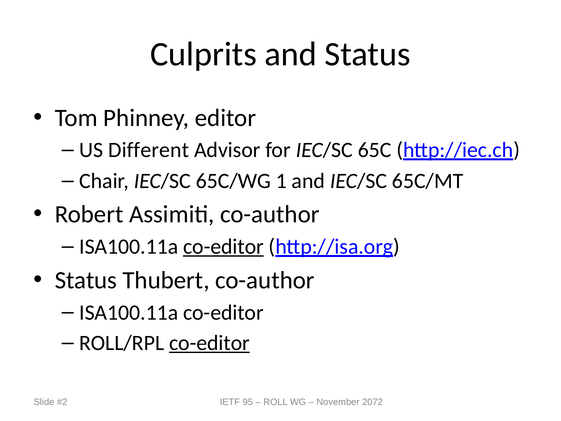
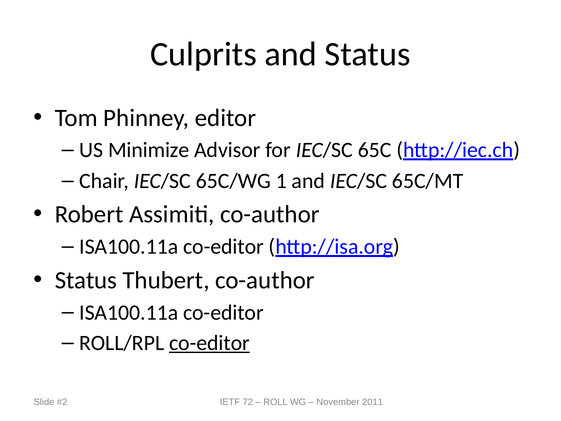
Different: Different -> Minimize
co-editor at (223, 246) underline: present -> none
95: 95 -> 72
2072: 2072 -> 2011
